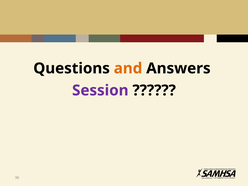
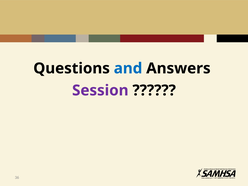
and colour: orange -> blue
